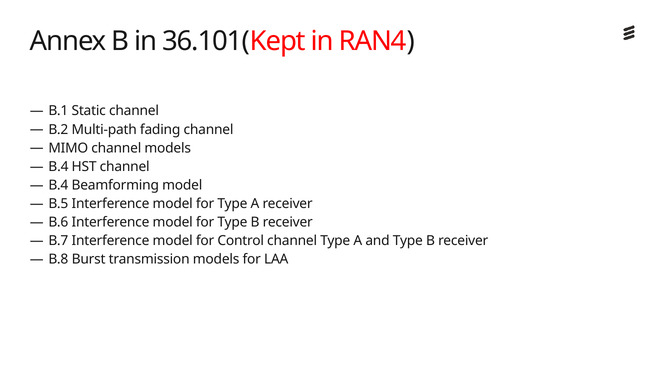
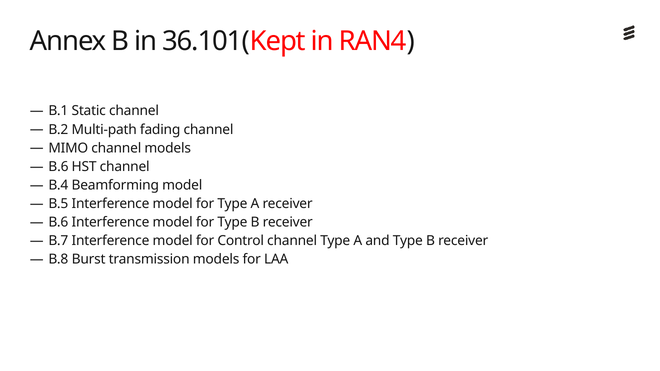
B.4 at (58, 167): B.4 -> B.6
